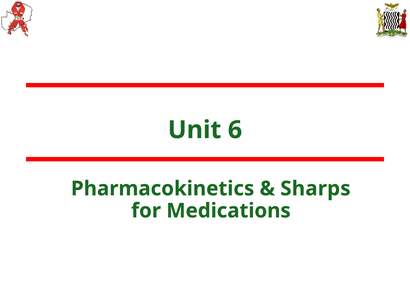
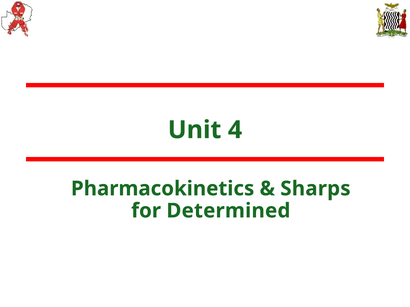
6: 6 -> 4
Medications: Medications -> Determined
